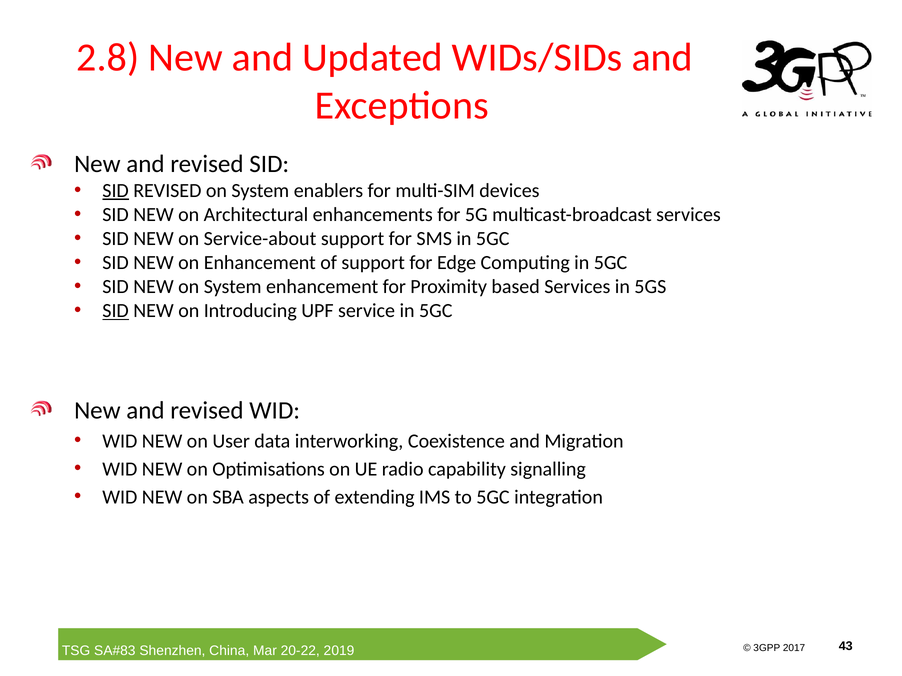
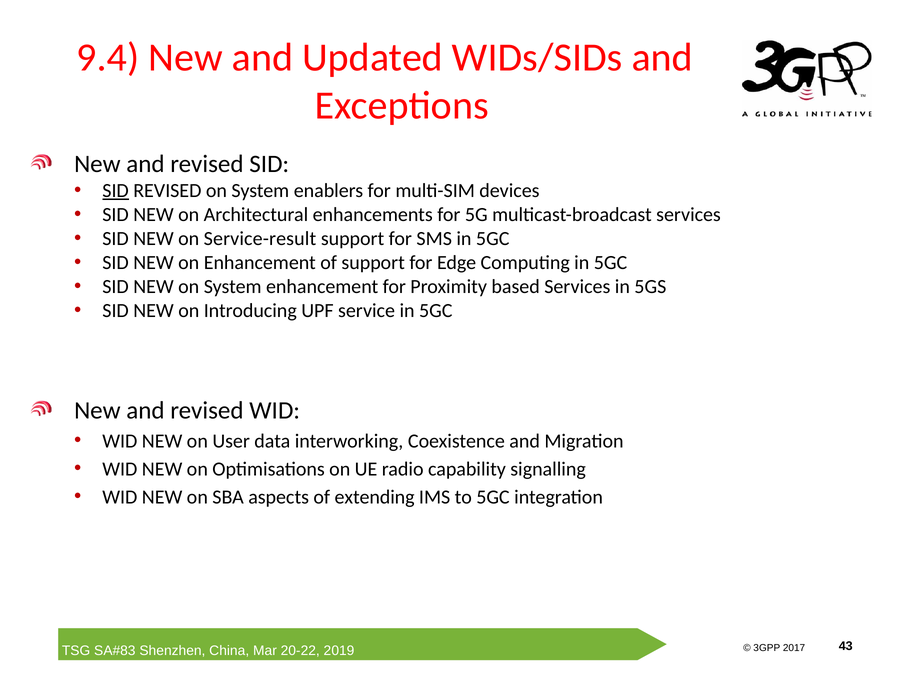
2.8: 2.8 -> 9.4
Service-about: Service-about -> Service-result
SID at (116, 311) underline: present -> none
